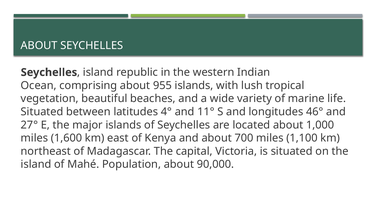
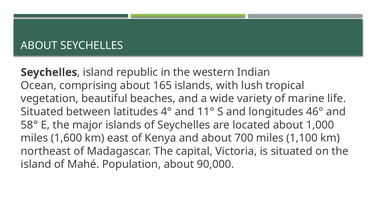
955: 955 -> 165
27°: 27° -> 58°
